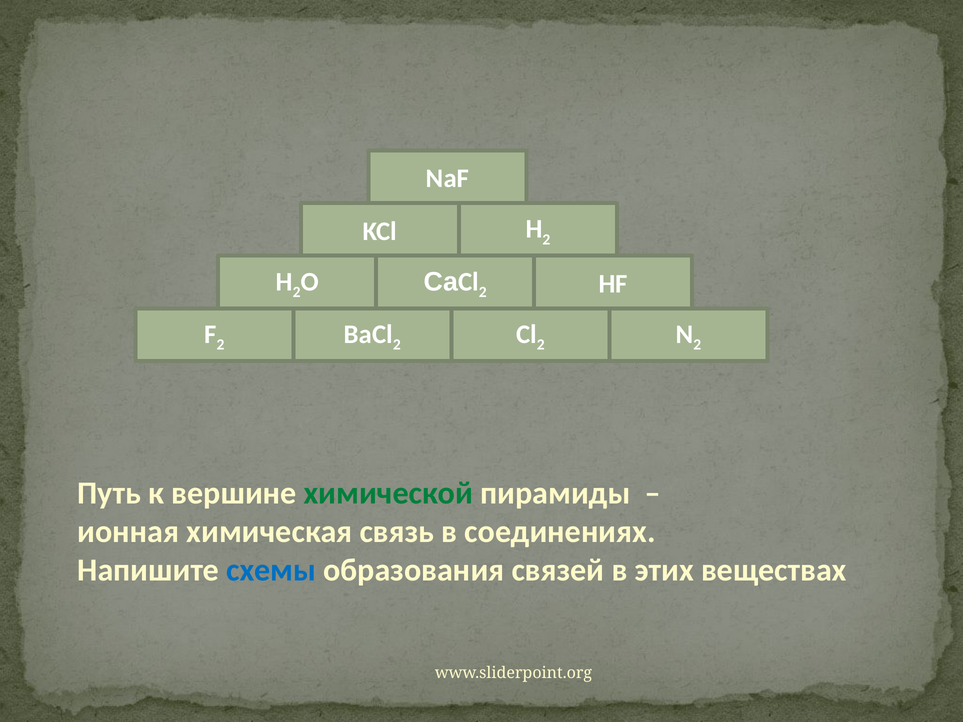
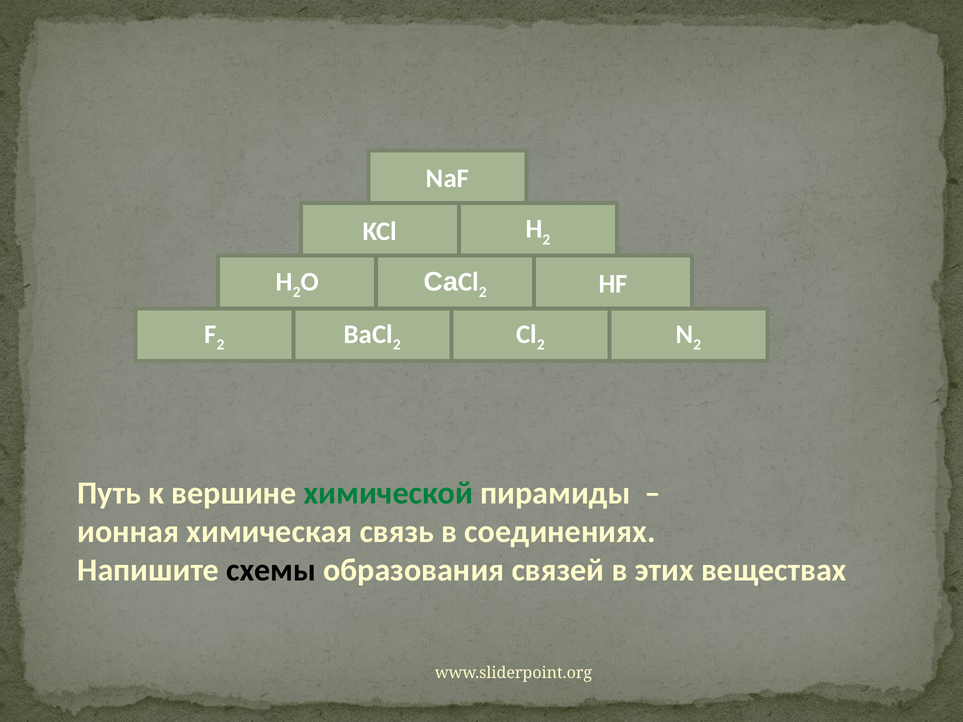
схемы colour: blue -> black
